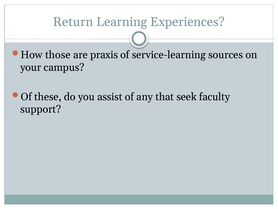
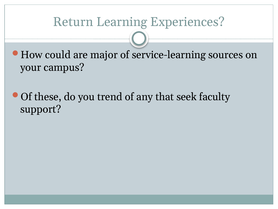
those: those -> could
praxis: praxis -> major
assist: assist -> trend
